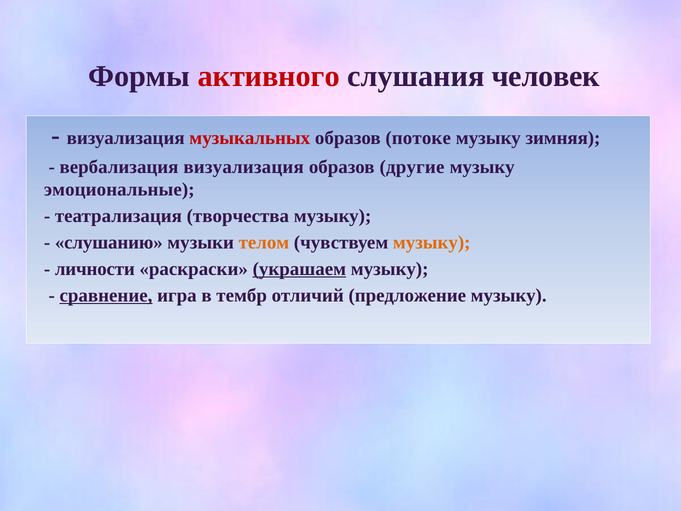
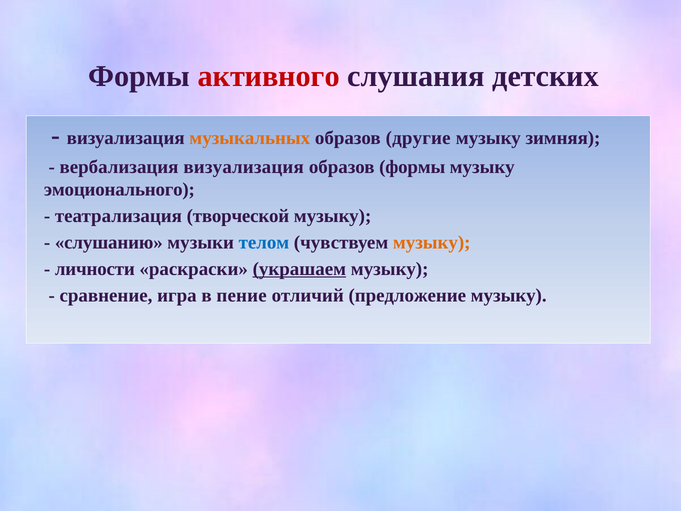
человек: человек -> детских
музыкальных colour: red -> orange
потоке: потоке -> другие
образов другие: другие -> формы
эмоциональные: эмоциональные -> эмоционального
творчества: творчества -> творческой
телом colour: orange -> blue
сравнение underline: present -> none
тембр: тембр -> пение
